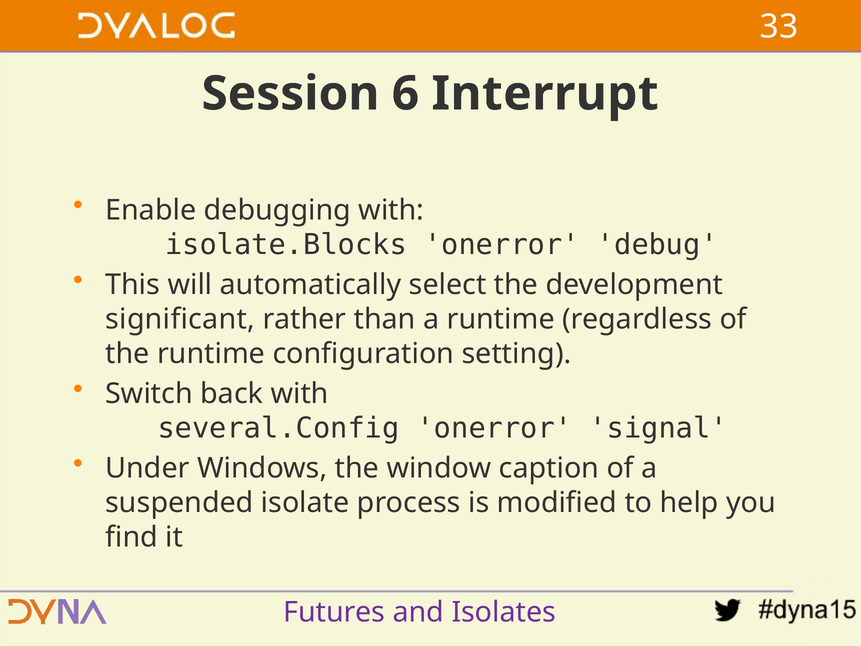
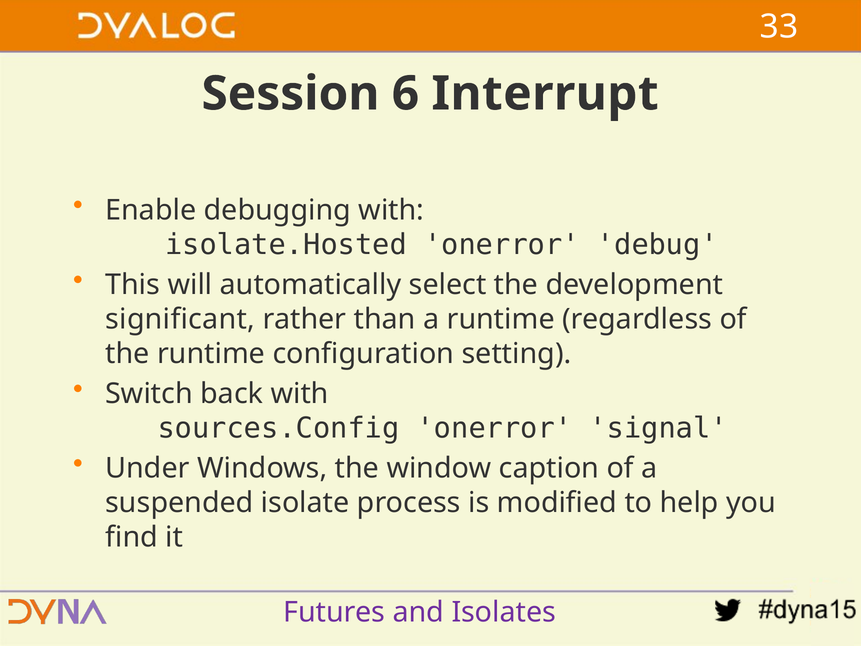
isolate.Blocks: isolate.Blocks -> isolate.Hosted
several.Config: several.Config -> sources.Config
